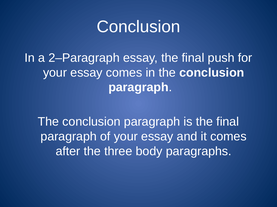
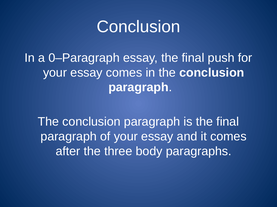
2–Paragraph: 2–Paragraph -> 0–Paragraph
